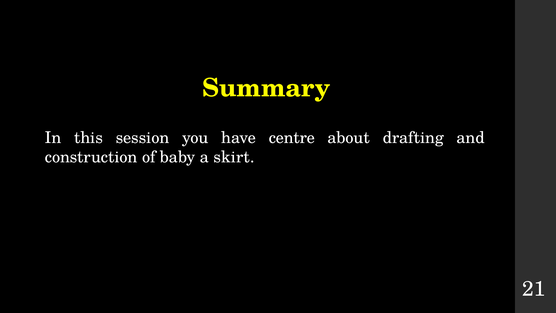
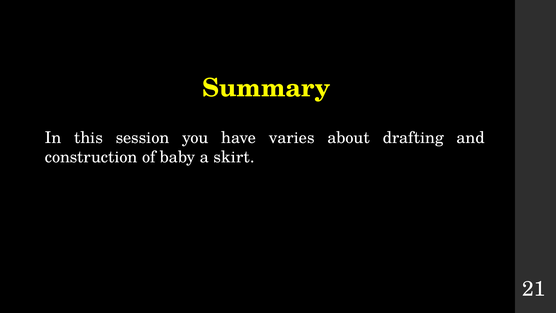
centre: centre -> varies
